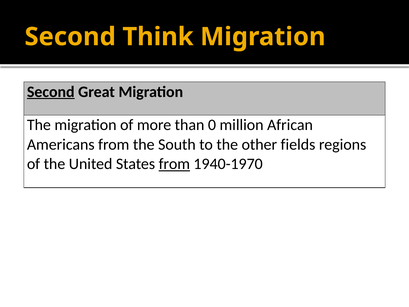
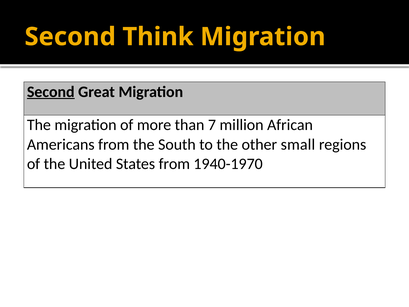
0: 0 -> 7
fields: fields -> small
from at (174, 164) underline: present -> none
